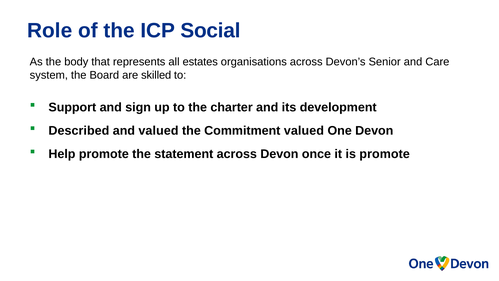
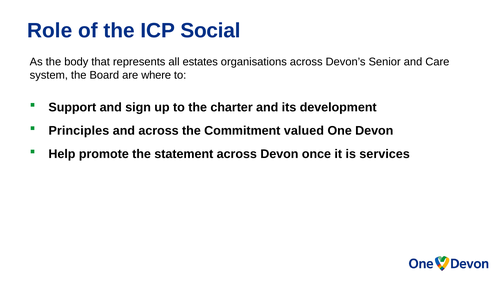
skilled: skilled -> where
Described: Described -> Principles
and valued: valued -> across
is promote: promote -> services
